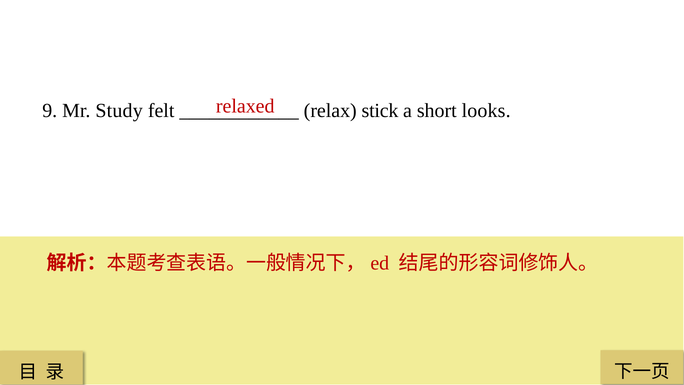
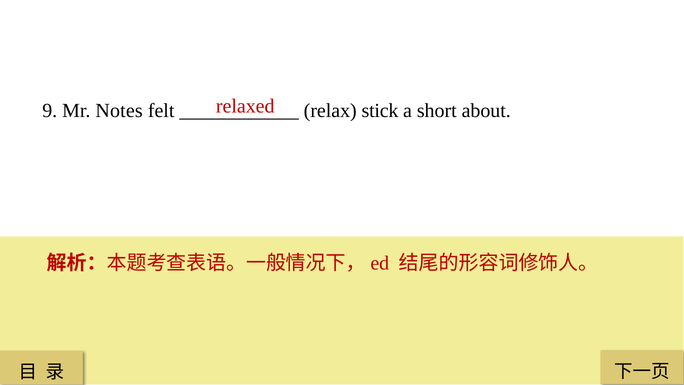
Study: Study -> Notes
looks: looks -> about
